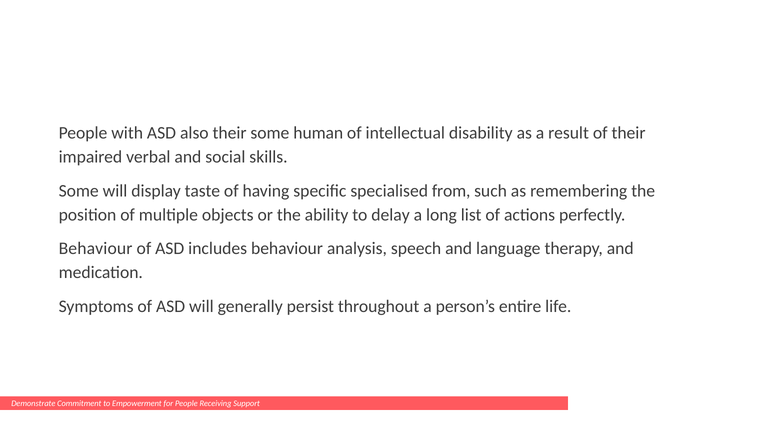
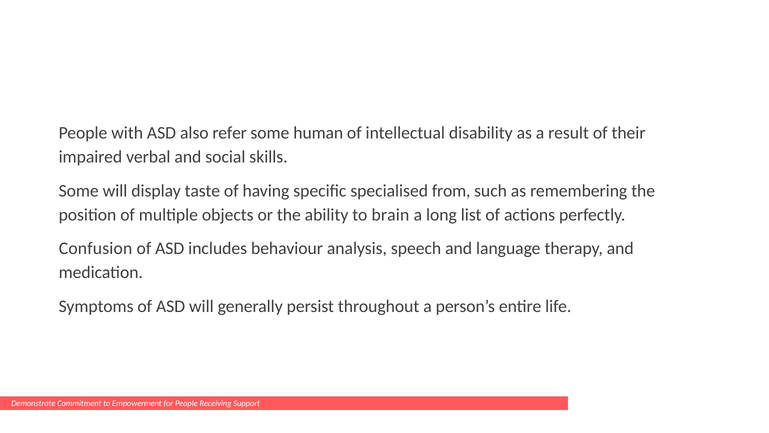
also their: their -> refer
delay: delay -> brain
Behaviour at (96, 248): Behaviour -> Confusion
